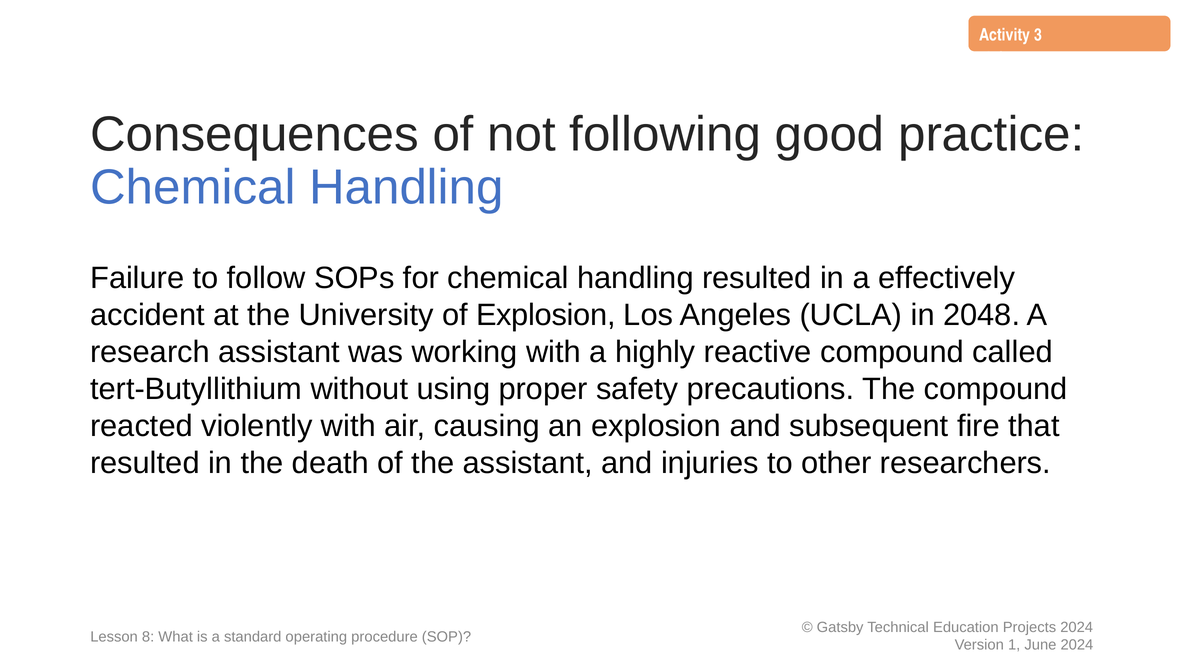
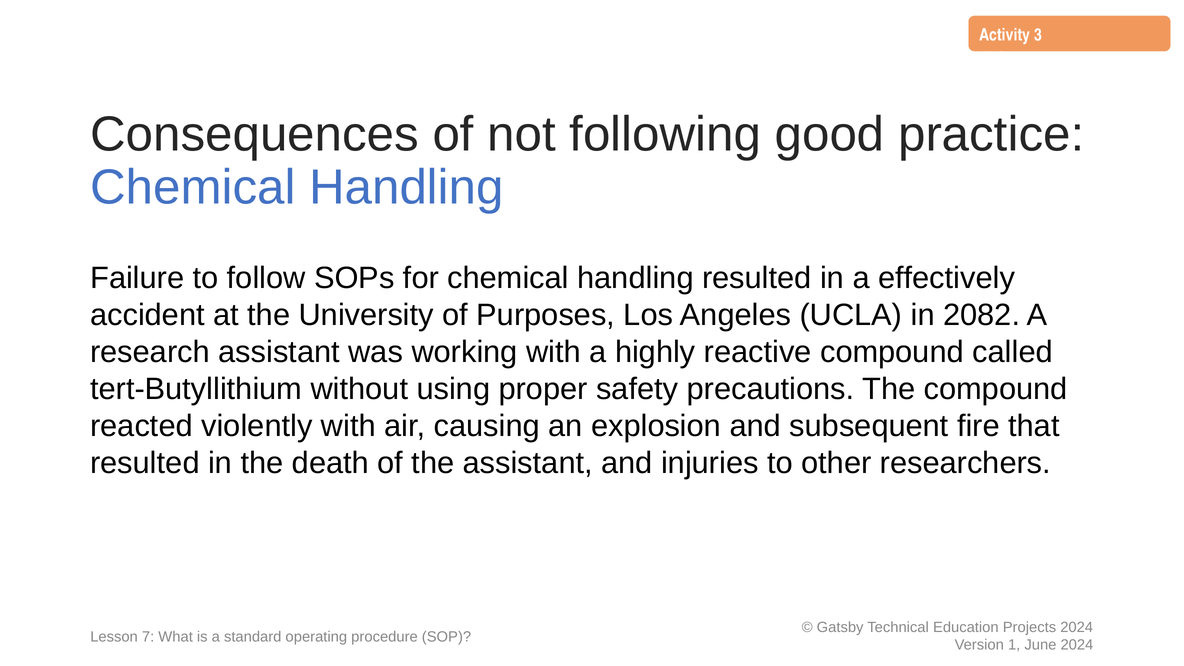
of Explosion: Explosion -> Purposes
2048: 2048 -> 2082
8: 8 -> 7
